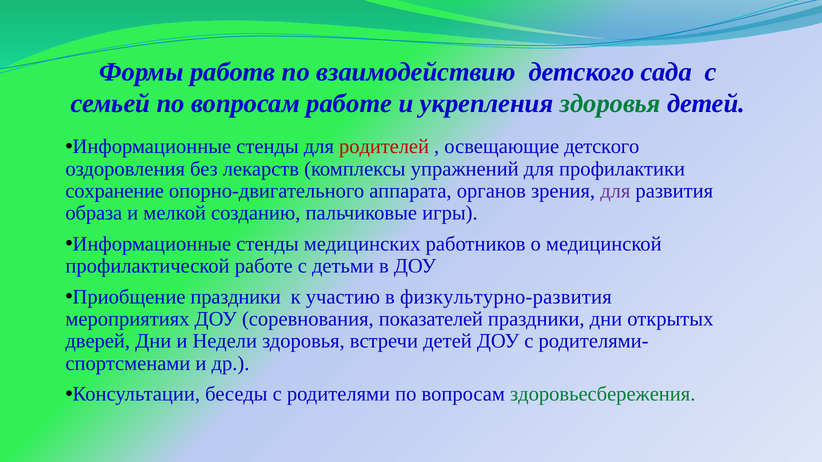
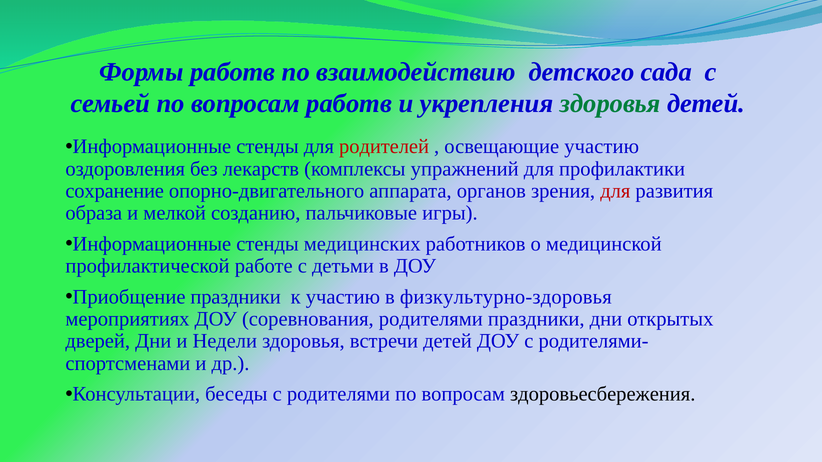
вопросам работе: работе -> работв
освещающие детского: детского -> участию
для at (615, 191) colour: purple -> red
физкультурно-развития: физкультурно-развития -> физкультурно-здоровья
соревнования показателей: показателей -> родителями
здоровьесбережения colour: green -> black
